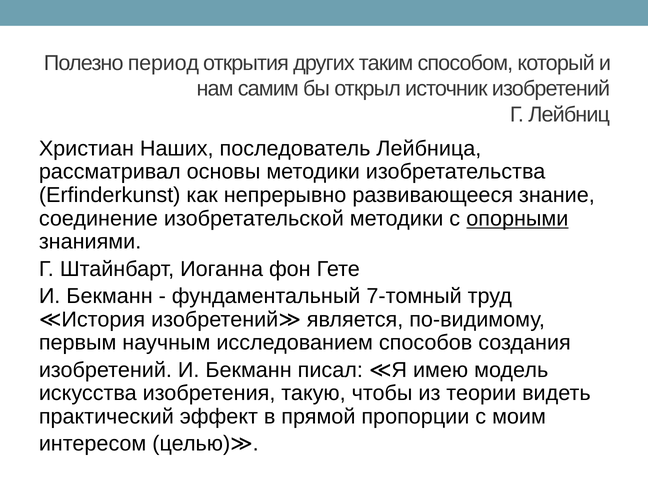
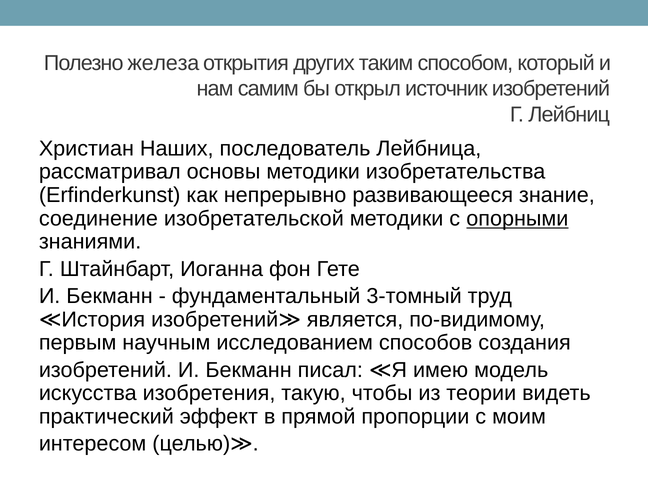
период: период -> железа
7-томный: 7-томный -> 3-томный
